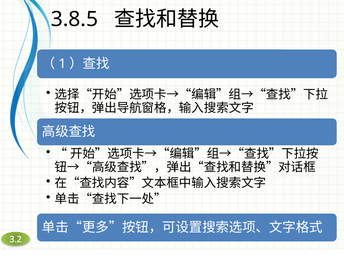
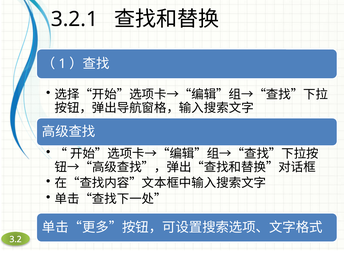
3.8.5: 3.8.5 -> 3.2.1
